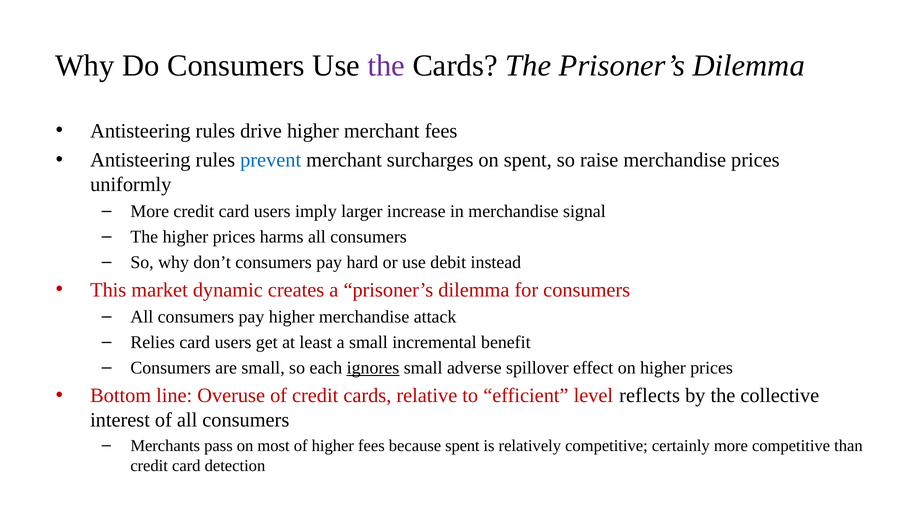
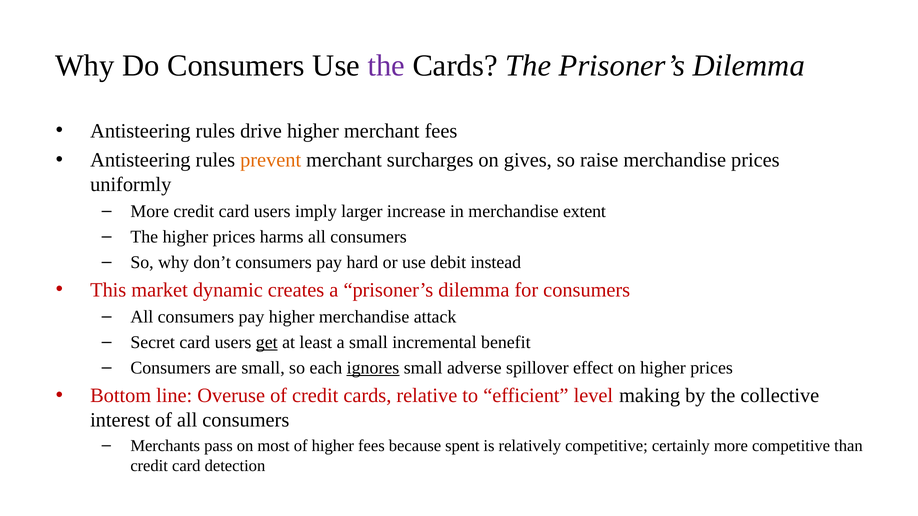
prevent colour: blue -> orange
on spent: spent -> gives
signal: signal -> extent
Relies: Relies -> Secret
get underline: none -> present
reflects: reflects -> making
